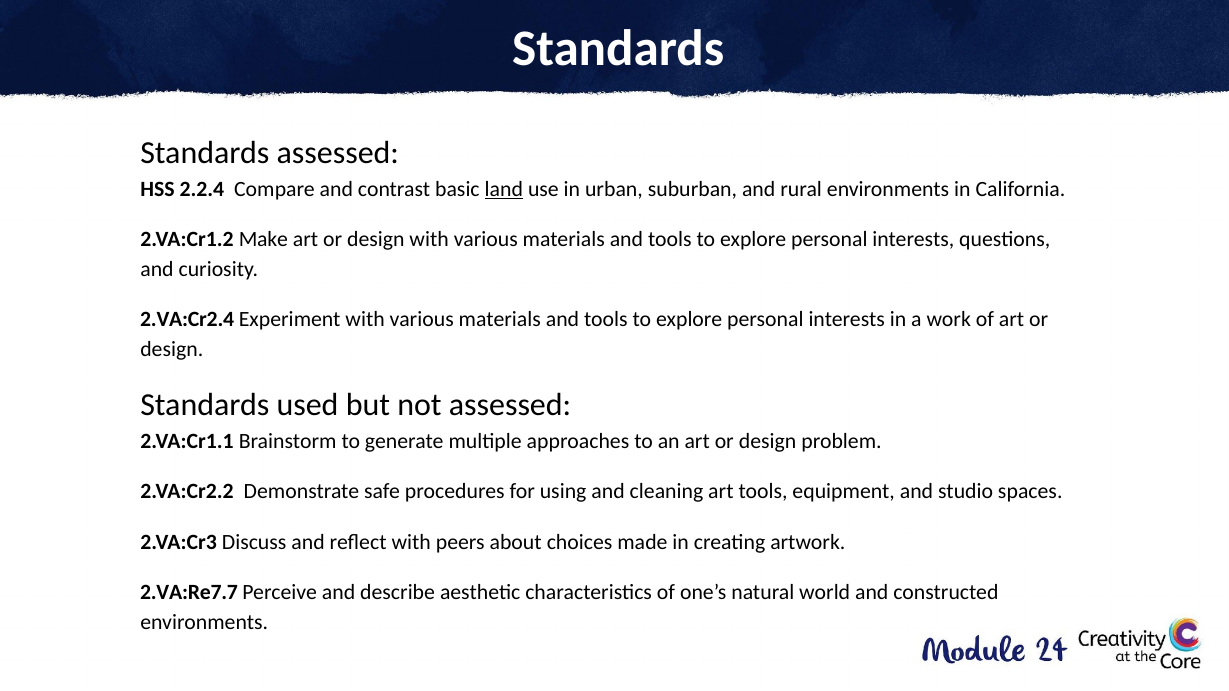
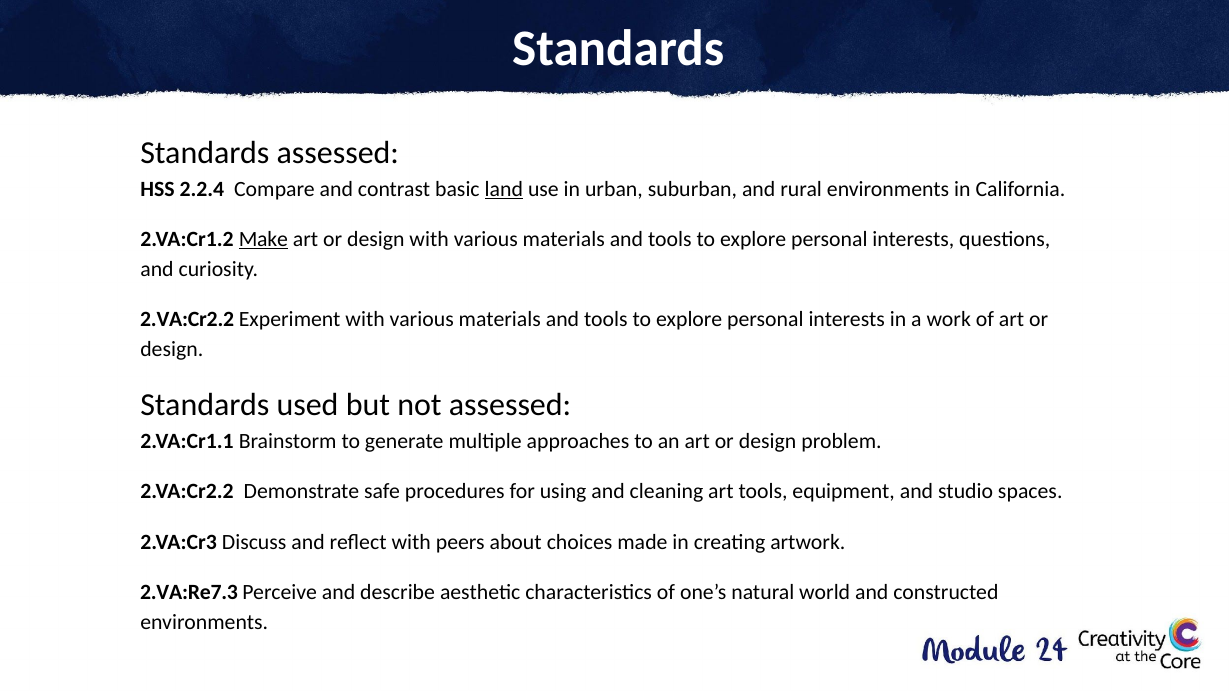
Make underline: none -> present
2.VA:Cr2.4 at (187, 320): 2.VA:Cr2.4 -> 2.VA:Cr2.2
2.VA:Re7.7: 2.VA:Re7.7 -> 2.VA:Re7.3
